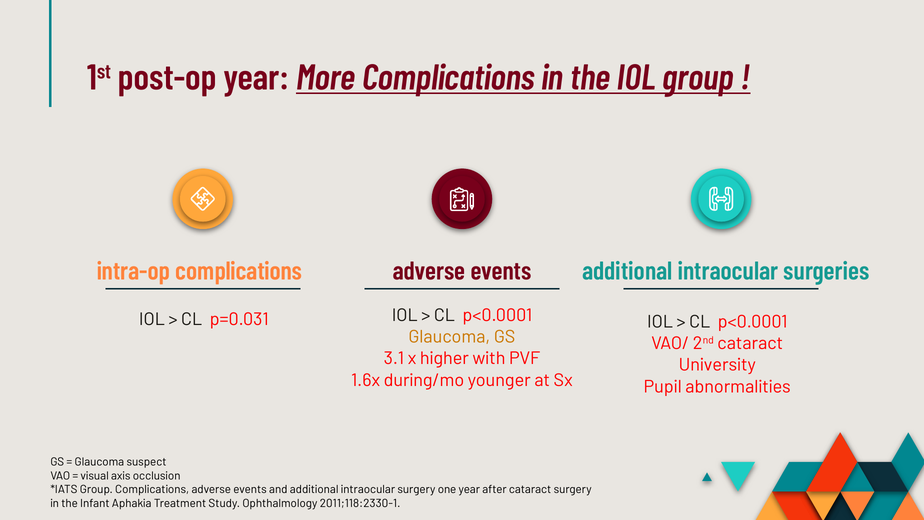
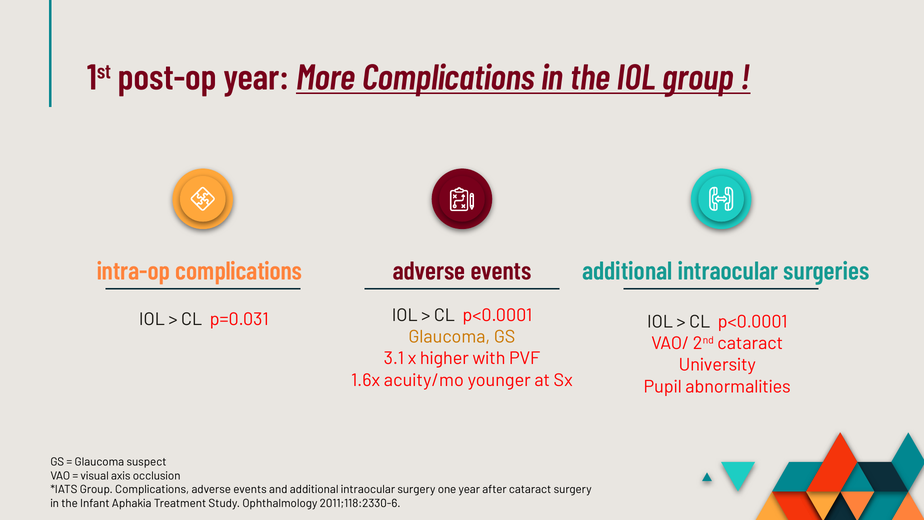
during/mo: during/mo -> acuity/mo
2011;118:2330-1: 2011;118:2330-1 -> 2011;118:2330-6
